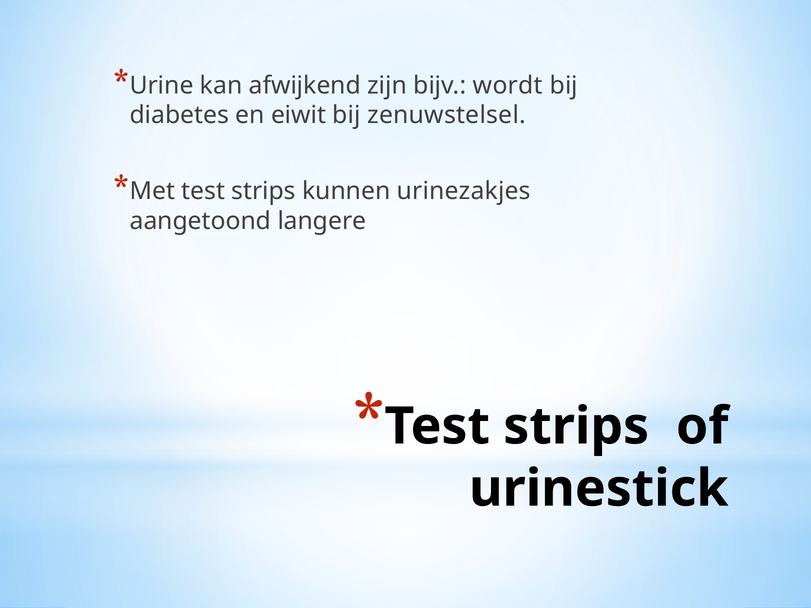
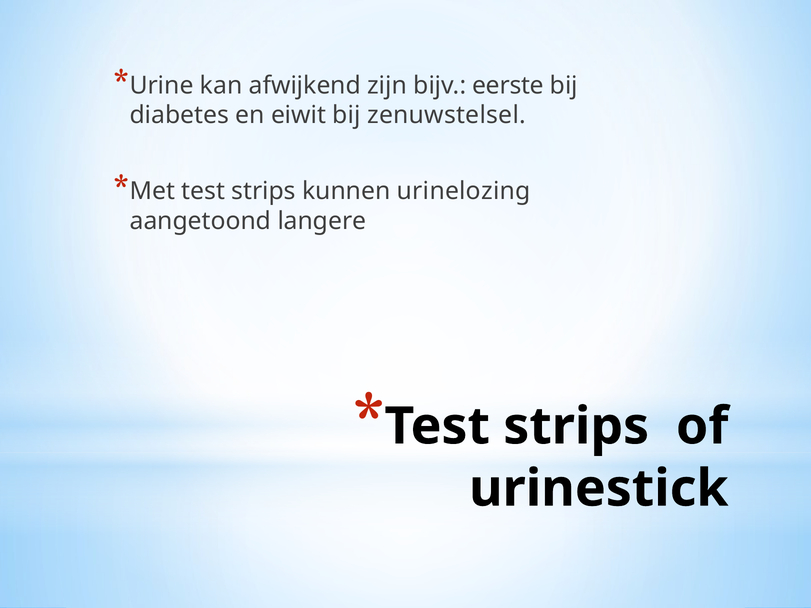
wordt: wordt -> eerste
urinezakjes: urinezakjes -> urinelozing
